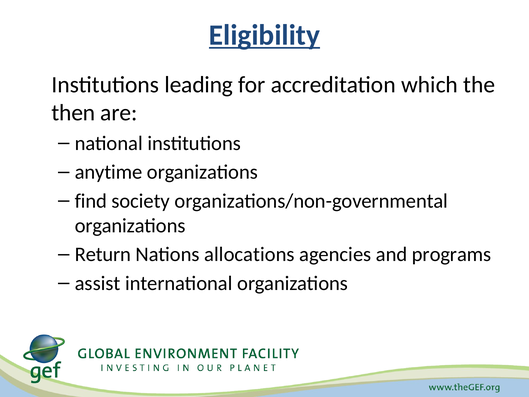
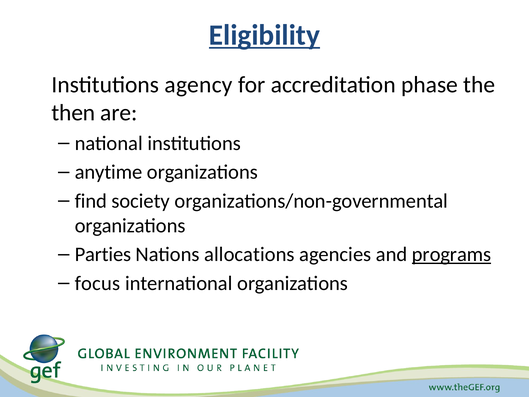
leading: leading -> agency
which: which -> phase
Return: Return -> Parties
programs underline: none -> present
assist: assist -> focus
